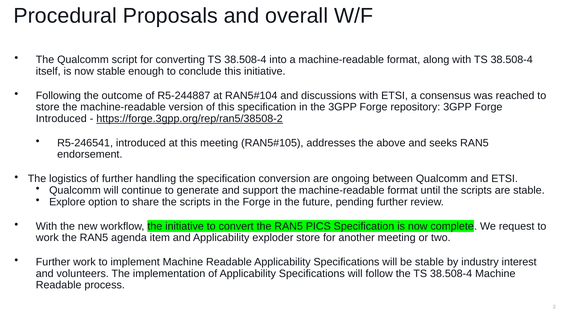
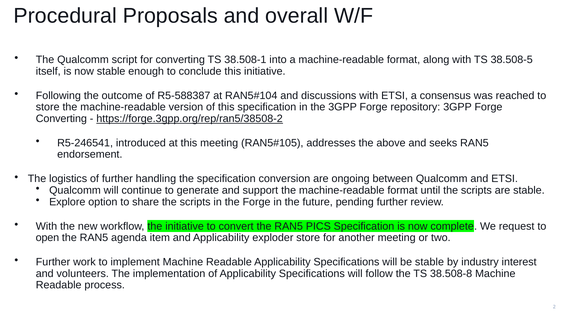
converting TS 38.508-4: 38.508-4 -> 38.508-1
with TS 38.508-4: 38.508-4 -> 38.508-5
R5-244887: R5-244887 -> R5-588387
Introduced at (61, 119): Introduced -> Converting
work at (47, 238): work -> open
the TS 38.508-4: 38.508-4 -> 38.508-8
